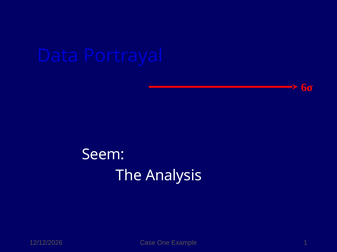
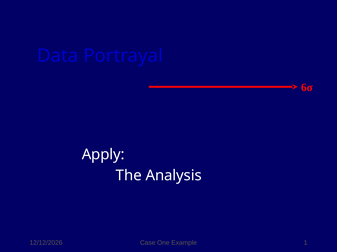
Seem: Seem -> Apply
